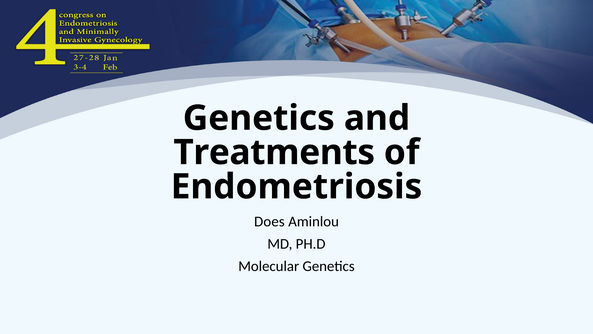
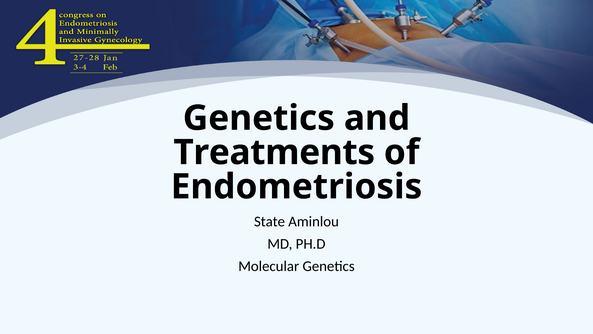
Does: Does -> State
